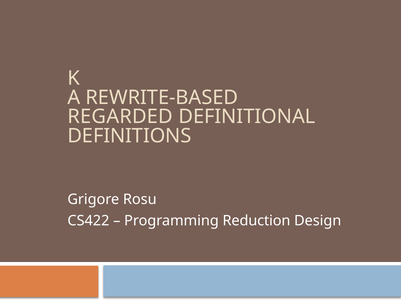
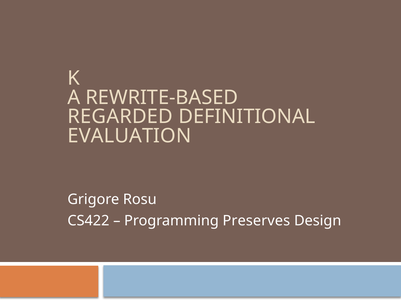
DEFINITIONS: DEFINITIONS -> EVALUATION
Reduction: Reduction -> Preserves
